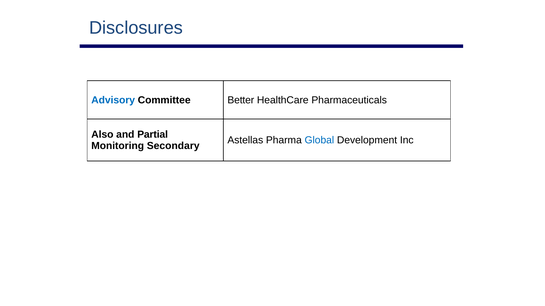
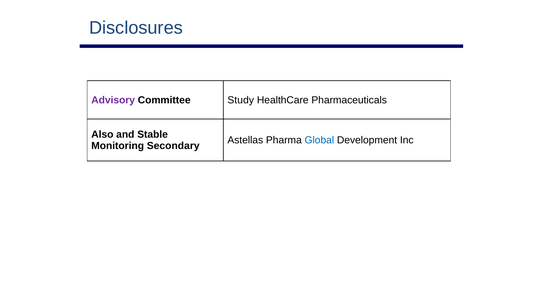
Advisory colour: blue -> purple
Better: Better -> Study
Partial: Partial -> Stable
